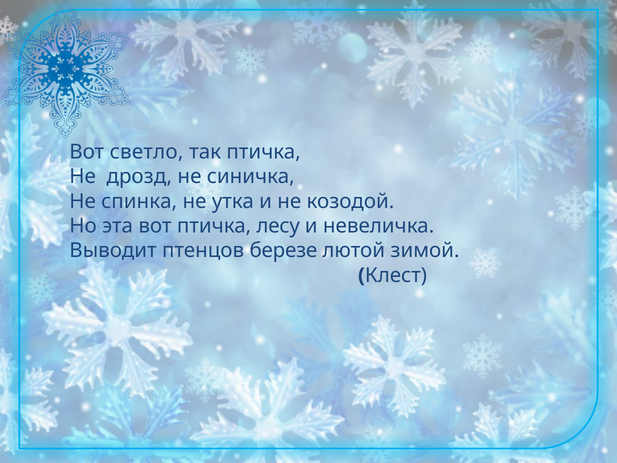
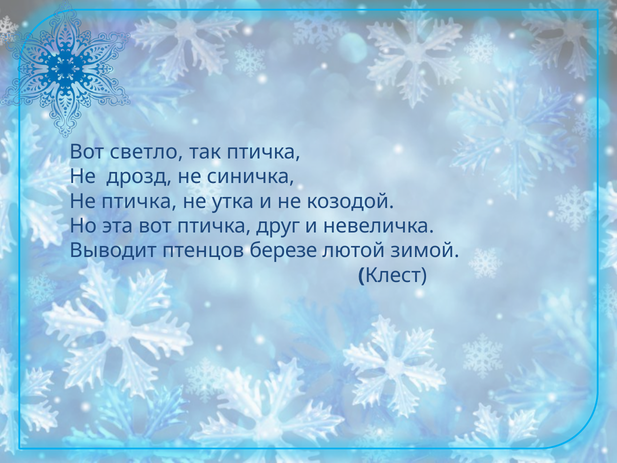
Не спинка: спинка -> птичка
лесу: лесу -> друг
